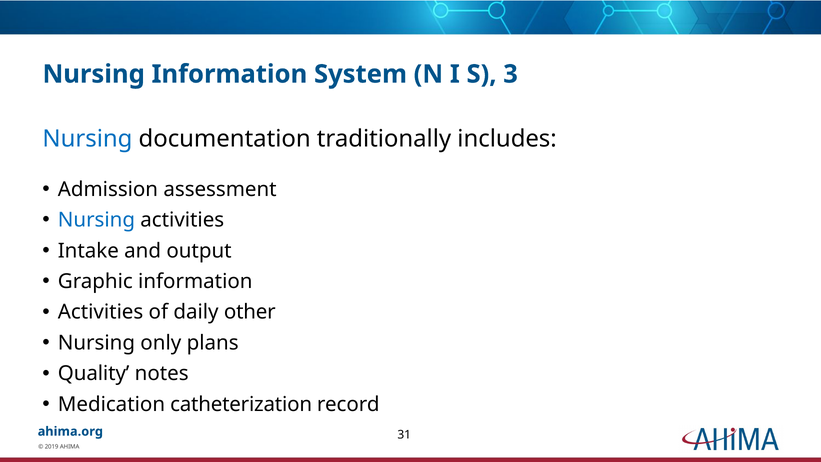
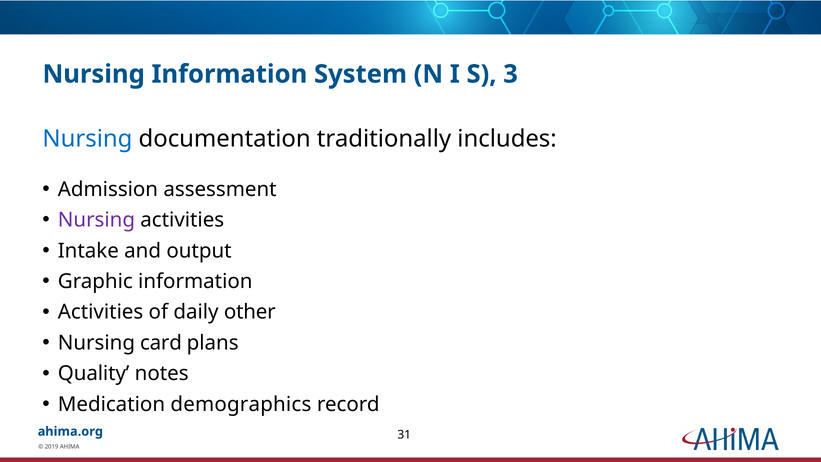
Nursing at (96, 220) colour: blue -> purple
only: only -> card
catheterization: catheterization -> demographics
